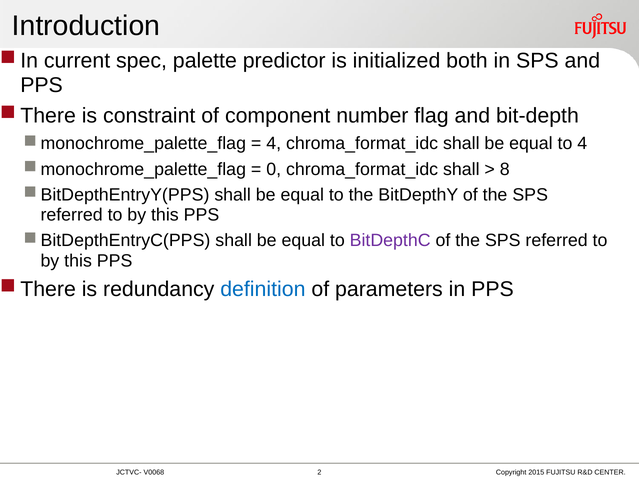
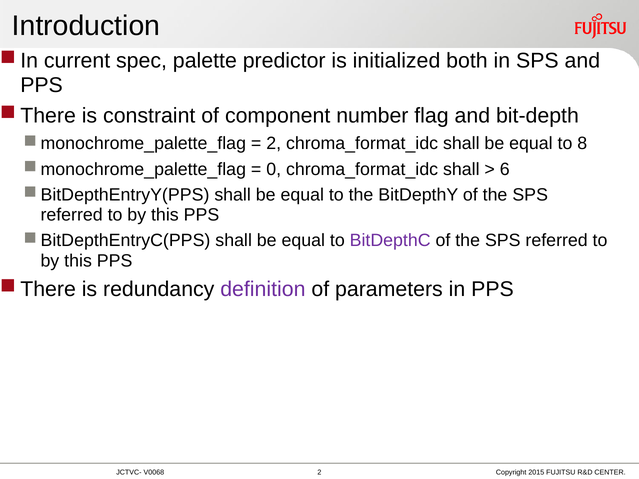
4 at (274, 144): 4 -> 2
to 4: 4 -> 8
8: 8 -> 6
definition colour: blue -> purple
